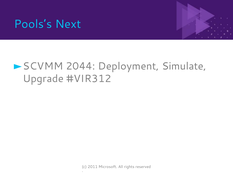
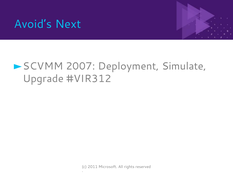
Pools’s: Pools’s -> Avoid’s
2044: 2044 -> 2007
